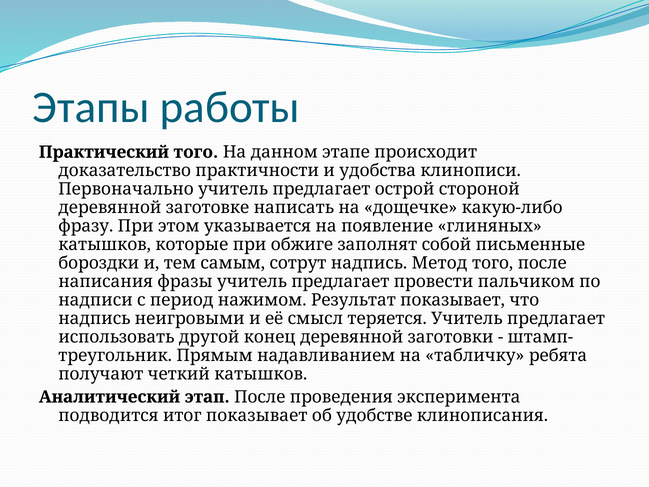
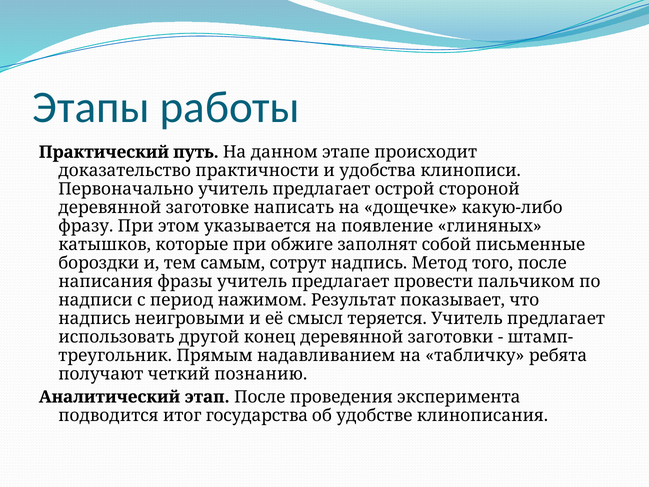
Практический того: того -> путь
четкий катышков: катышков -> познанию
итог показывает: показывает -> государства
